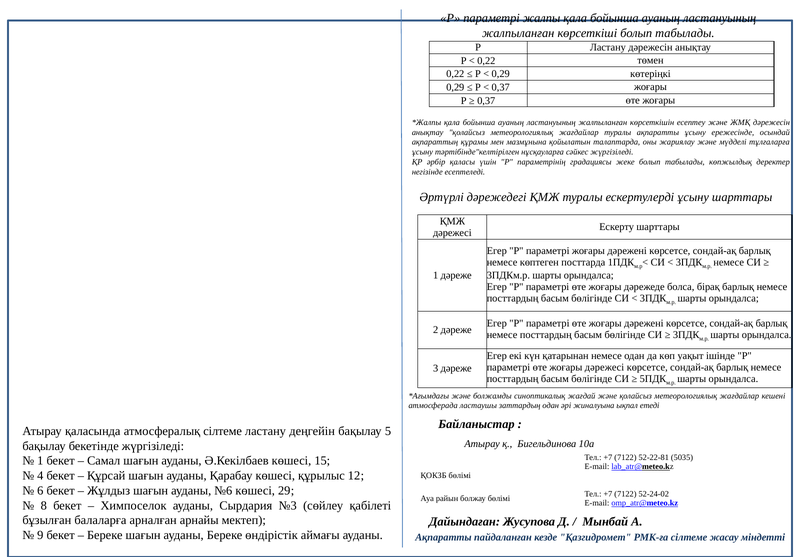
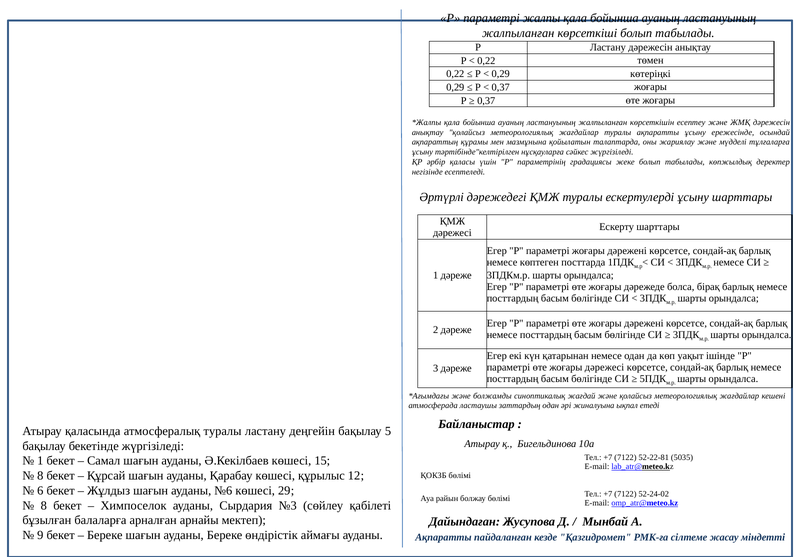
атмосфералық сілтеме: сілтеме -> туралы
4 at (40, 476): 4 -> 8
